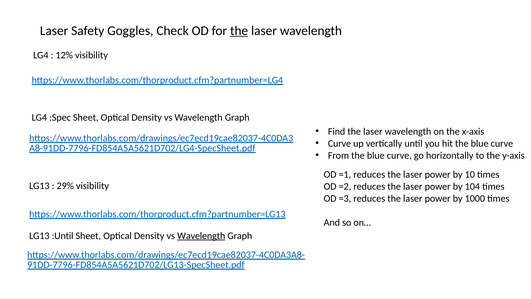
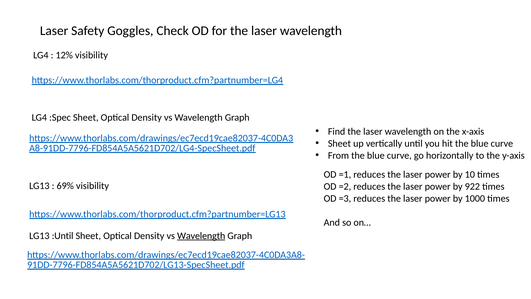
the at (239, 31) underline: present -> none
Curve at (339, 143): Curve -> Sheet
29%: 29% -> 69%
104: 104 -> 922
